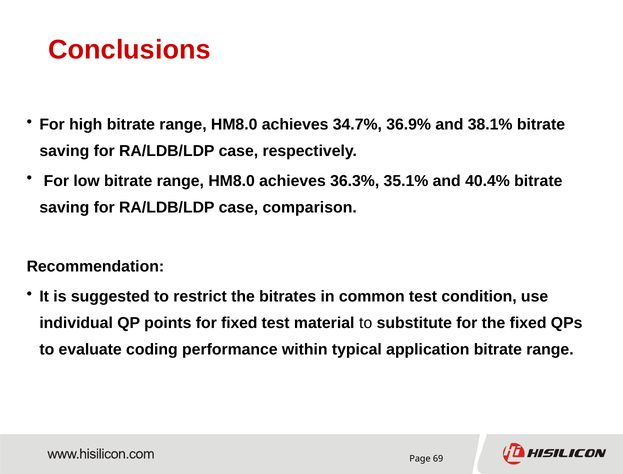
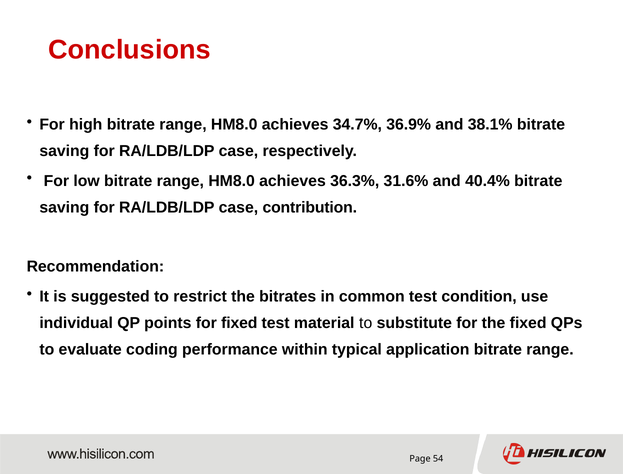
35.1%: 35.1% -> 31.6%
comparison: comparison -> contribution
69: 69 -> 54
